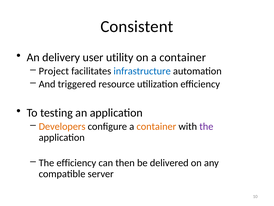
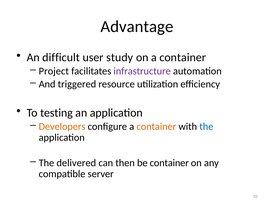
Consistent: Consistent -> Advantage
delivery: delivery -> difficult
utility: utility -> study
infrastructure colour: blue -> purple
the at (206, 126) colour: purple -> blue
The efficiency: efficiency -> delivered
be delivered: delivered -> container
